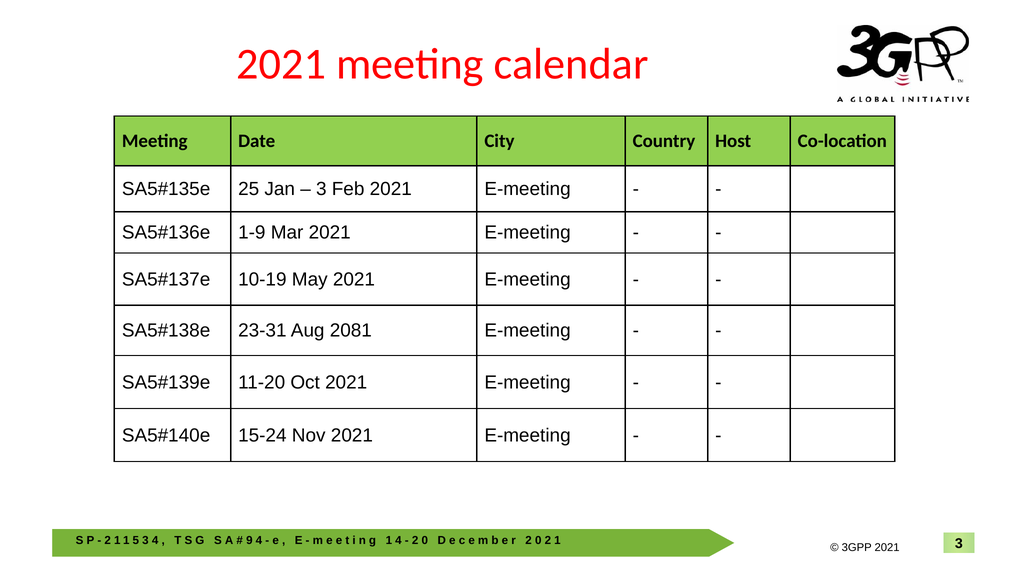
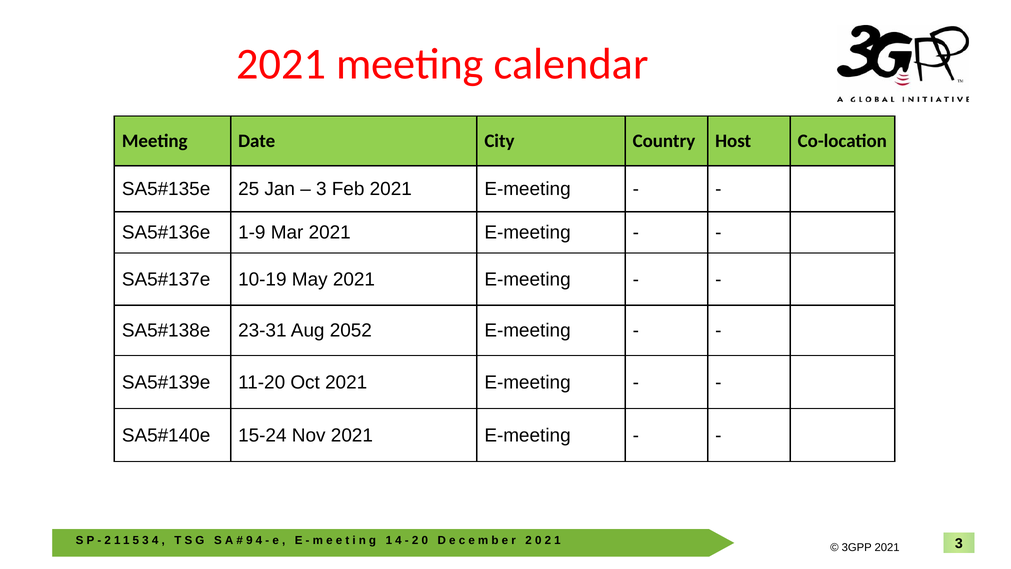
2081: 2081 -> 2052
